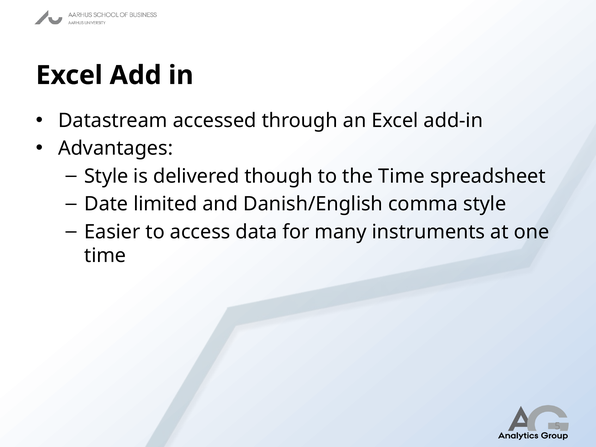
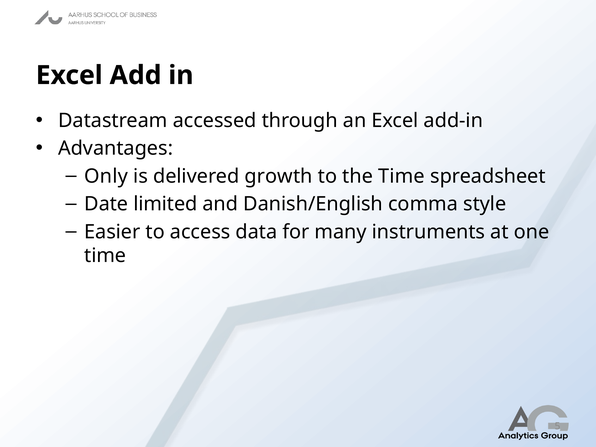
Style at (106, 176): Style -> Only
though: though -> growth
